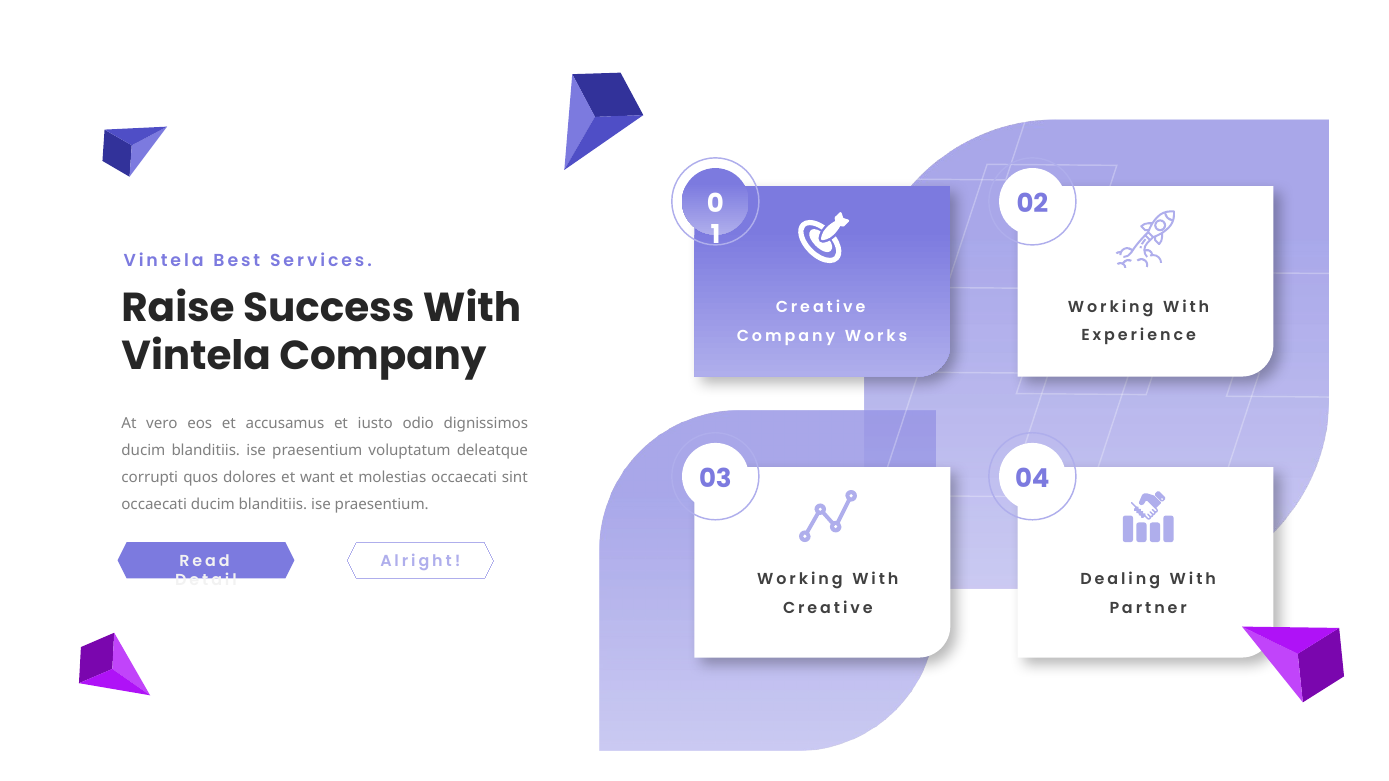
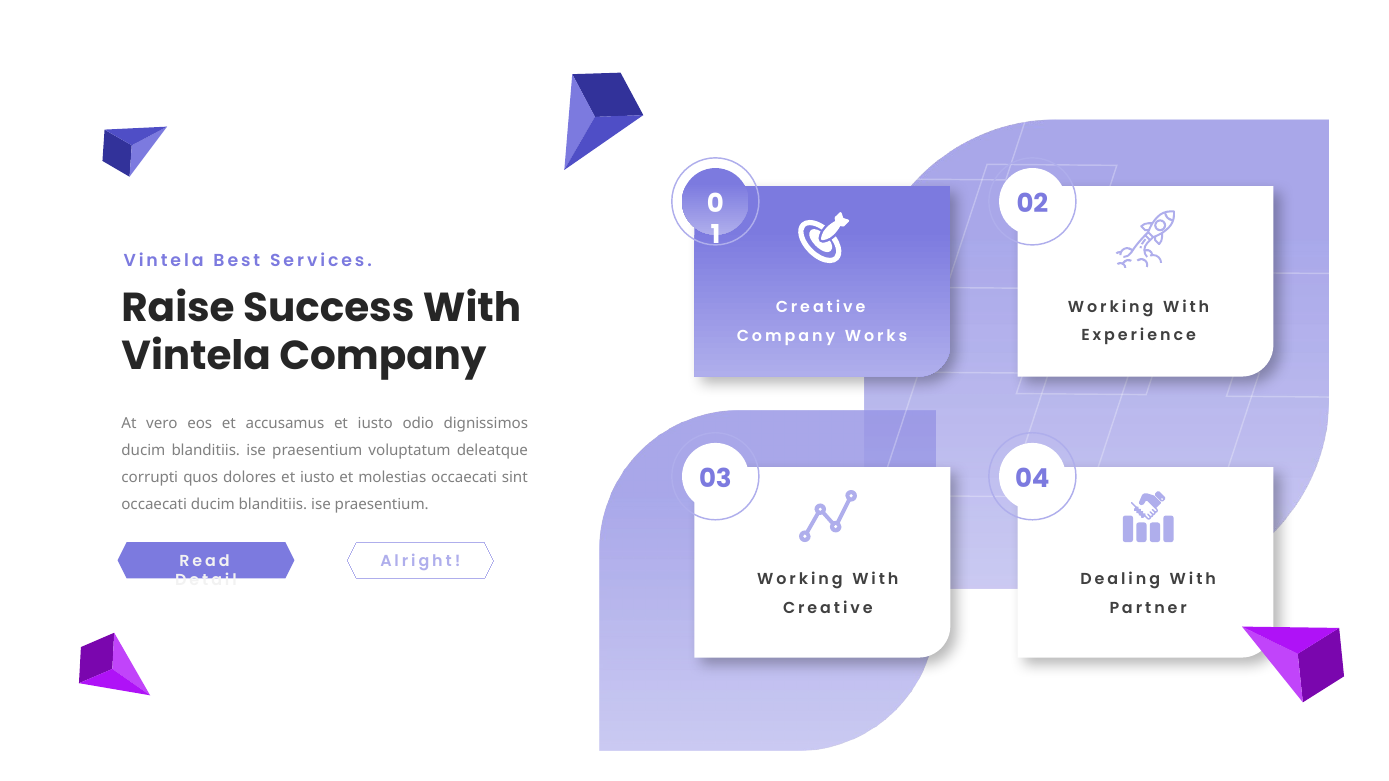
dolores et want: want -> iusto
